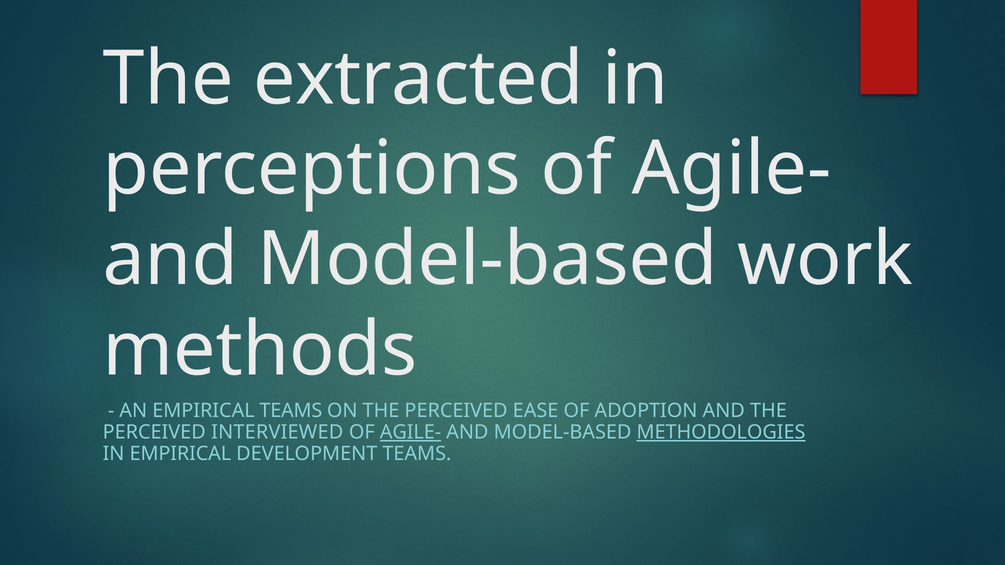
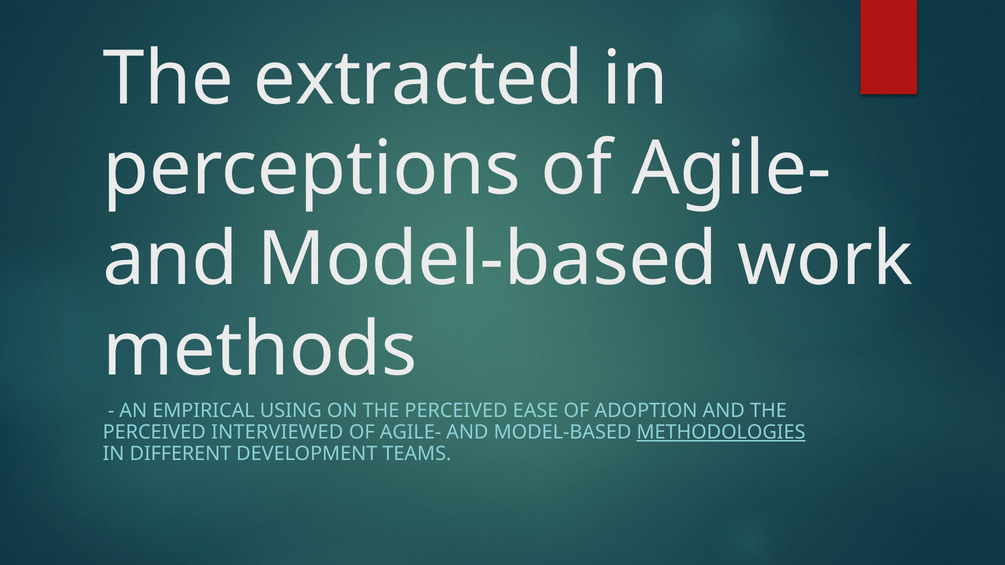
EMPIRICAL TEAMS: TEAMS -> USING
AGILE- at (411, 432) underline: present -> none
IN EMPIRICAL: EMPIRICAL -> DIFFERENT
